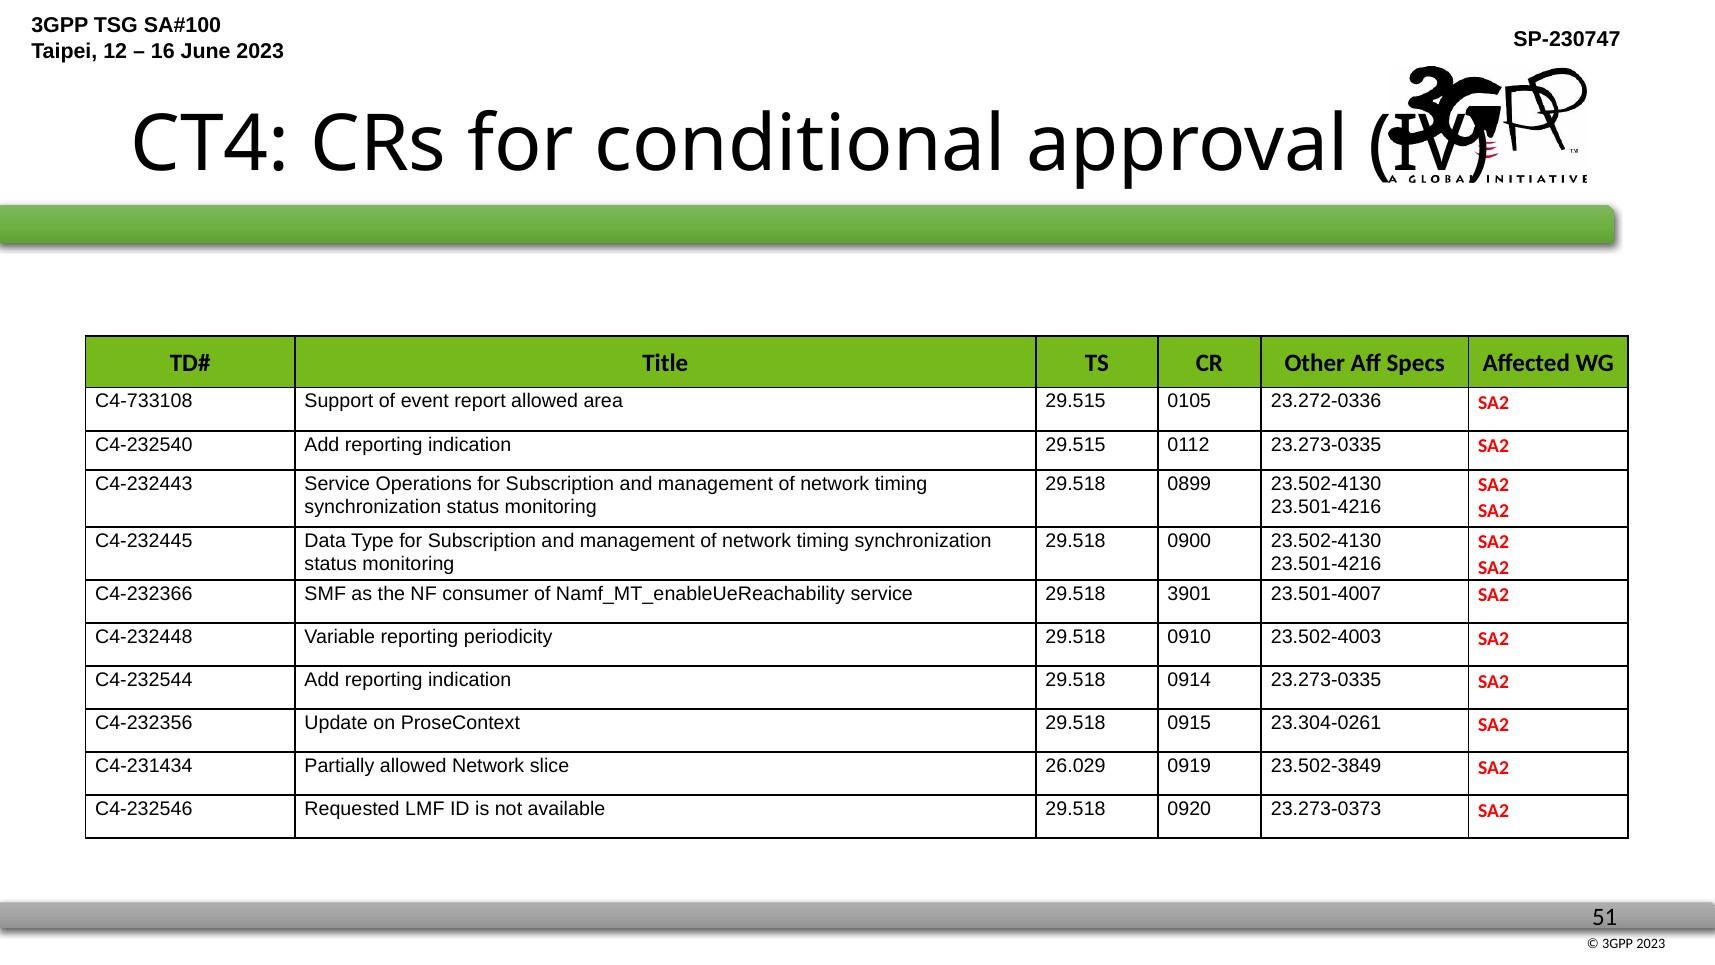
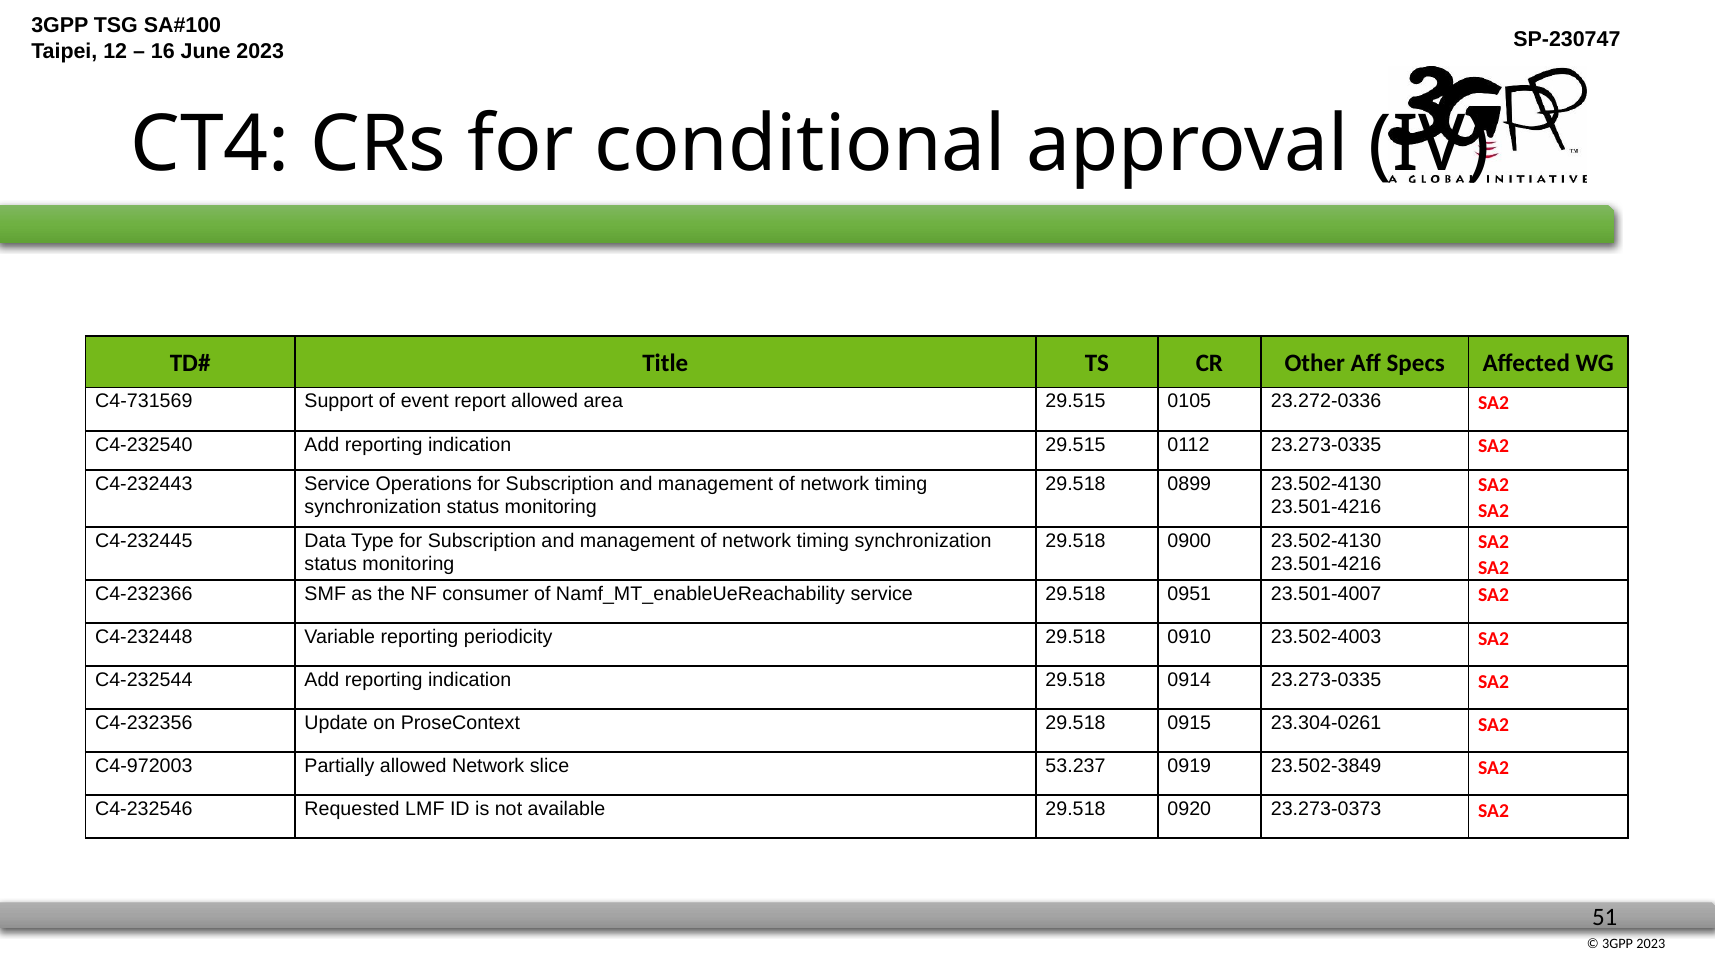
C4-733108: C4-733108 -> C4-731569
3901: 3901 -> 0951
C4-231434: C4-231434 -> C4-972003
26.029: 26.029 -> 53.237
